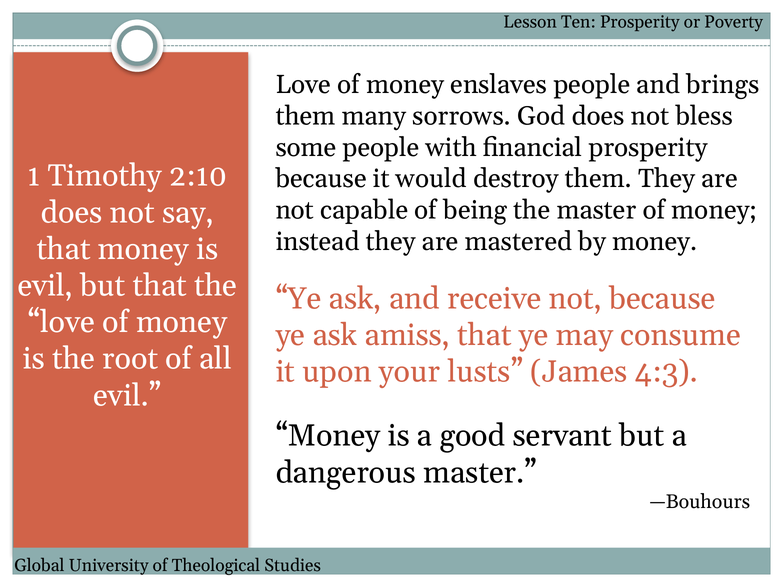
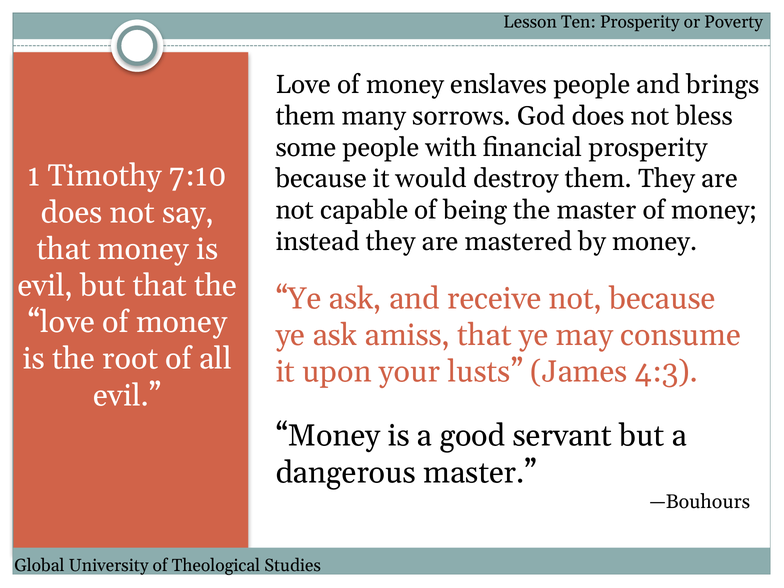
2:10: 2:10 -> 7:10
